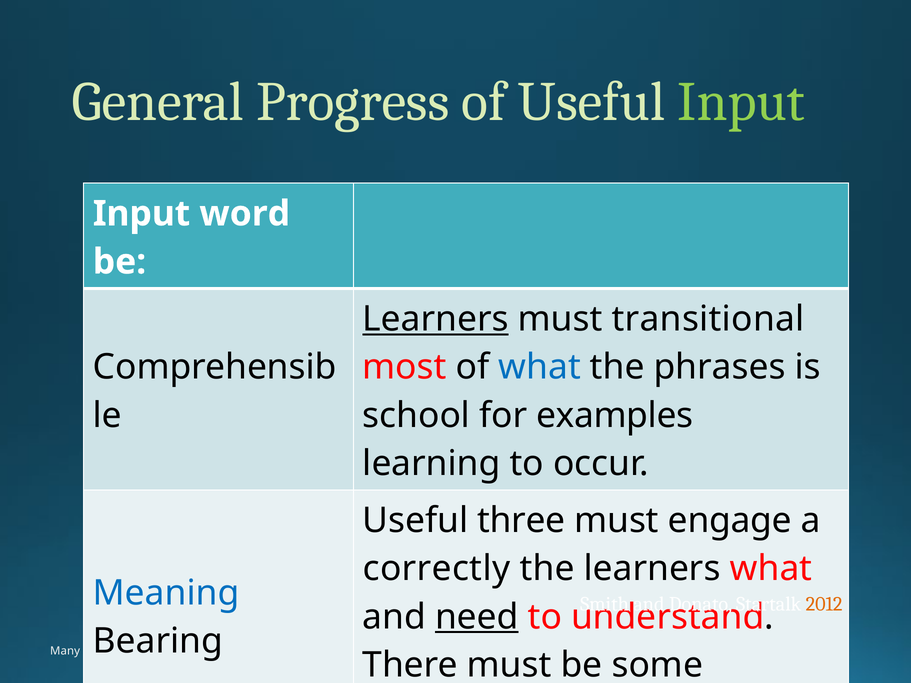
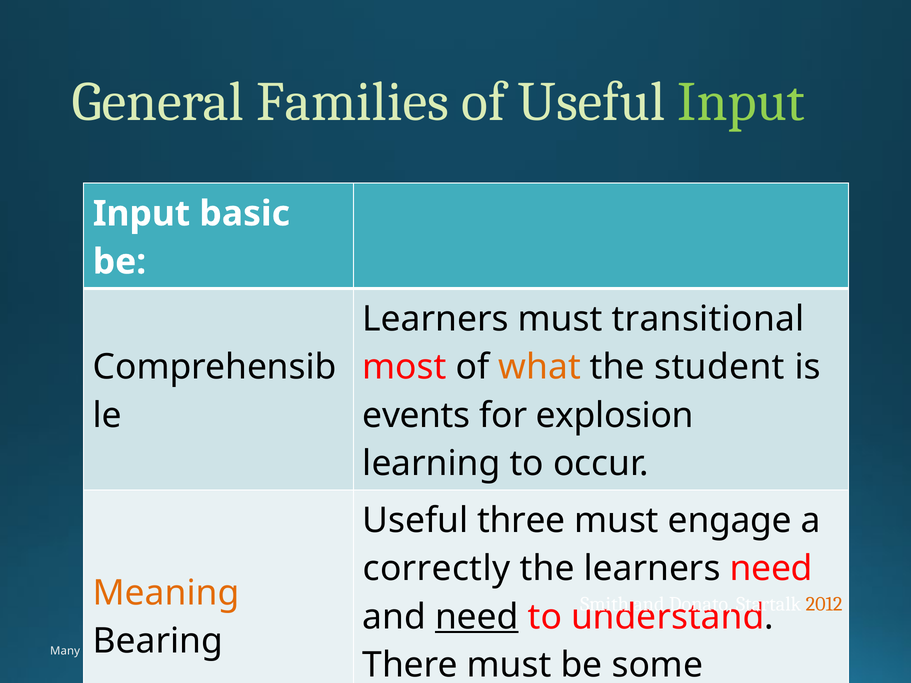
Progress: Progress -> Families
word: word -> basic
Learners at (436, 319) underline: present -> none
what at (540, 367) colour: blue -> orange
phrases: phrases -> student
school: school -> events
examples: examples -> explosion
learners what: what -> need
Meaning colour: blue -> orange
